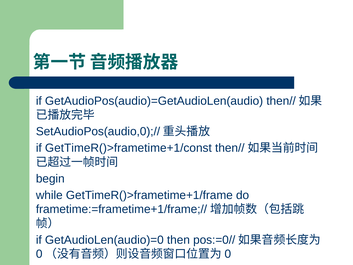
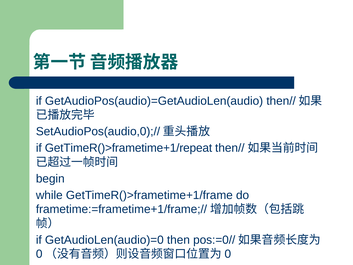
GetTimeR()>frametime+1/const: GetTimeR()>frametime+1/const -> GetTimeR()>frametime+1/repeat
